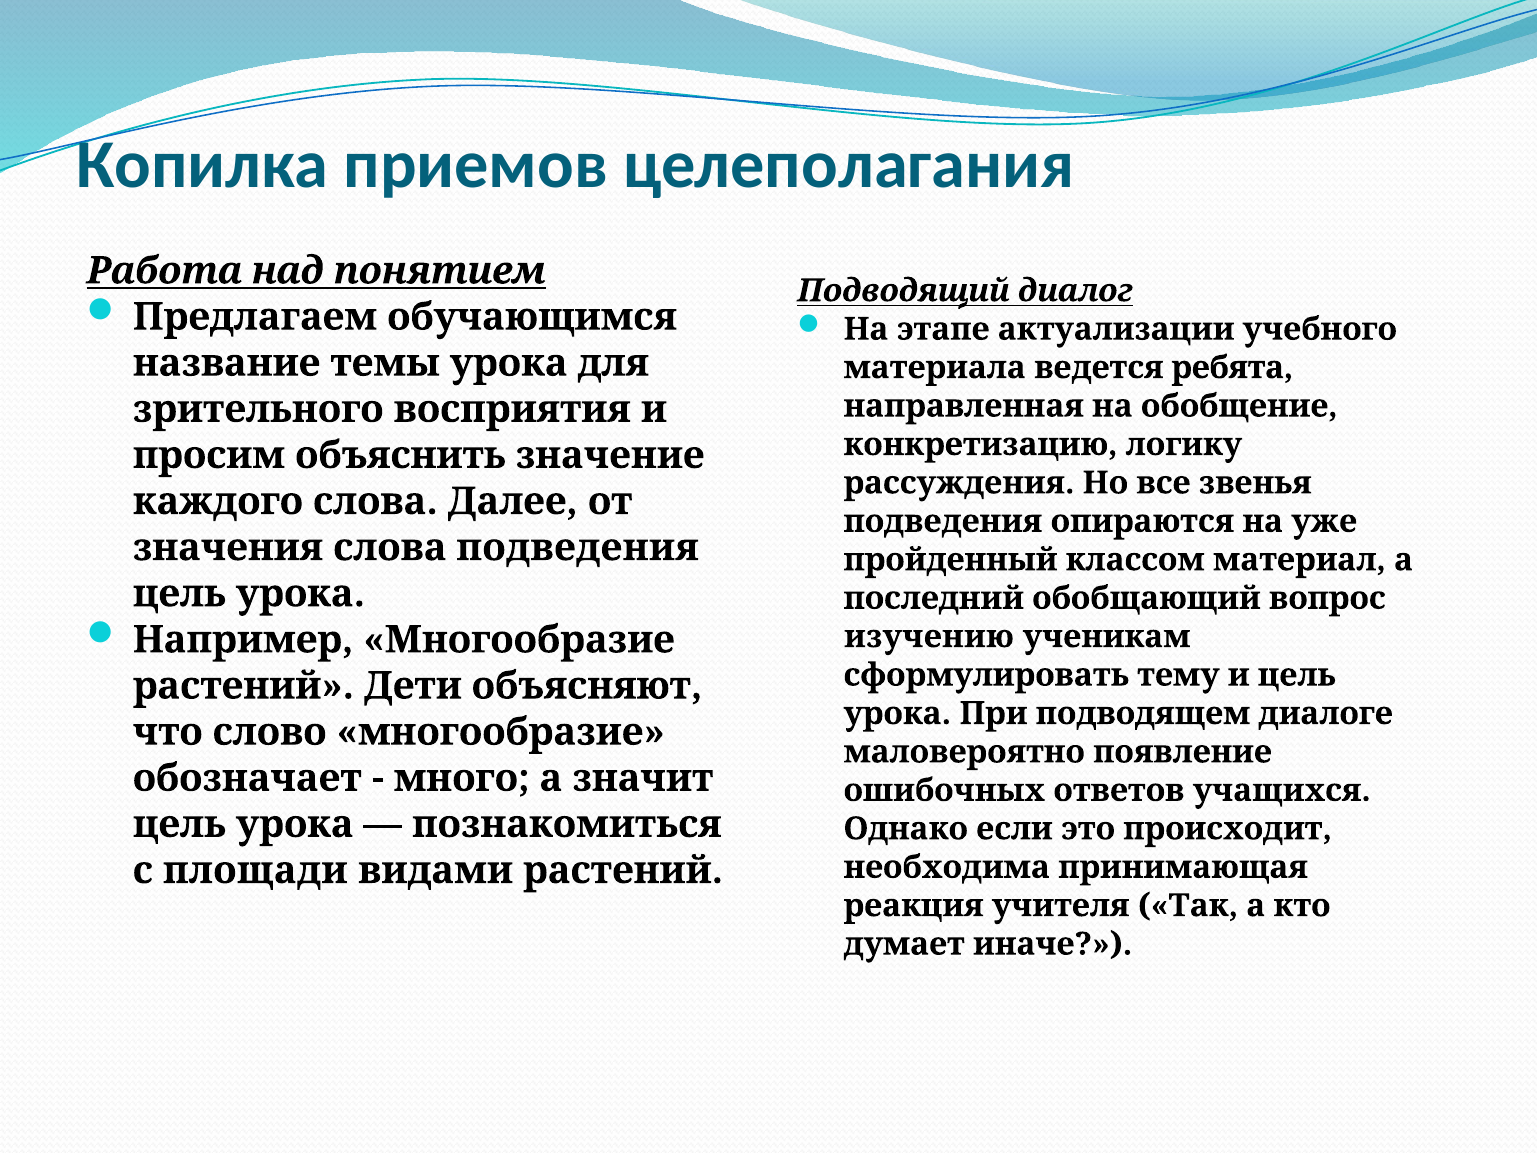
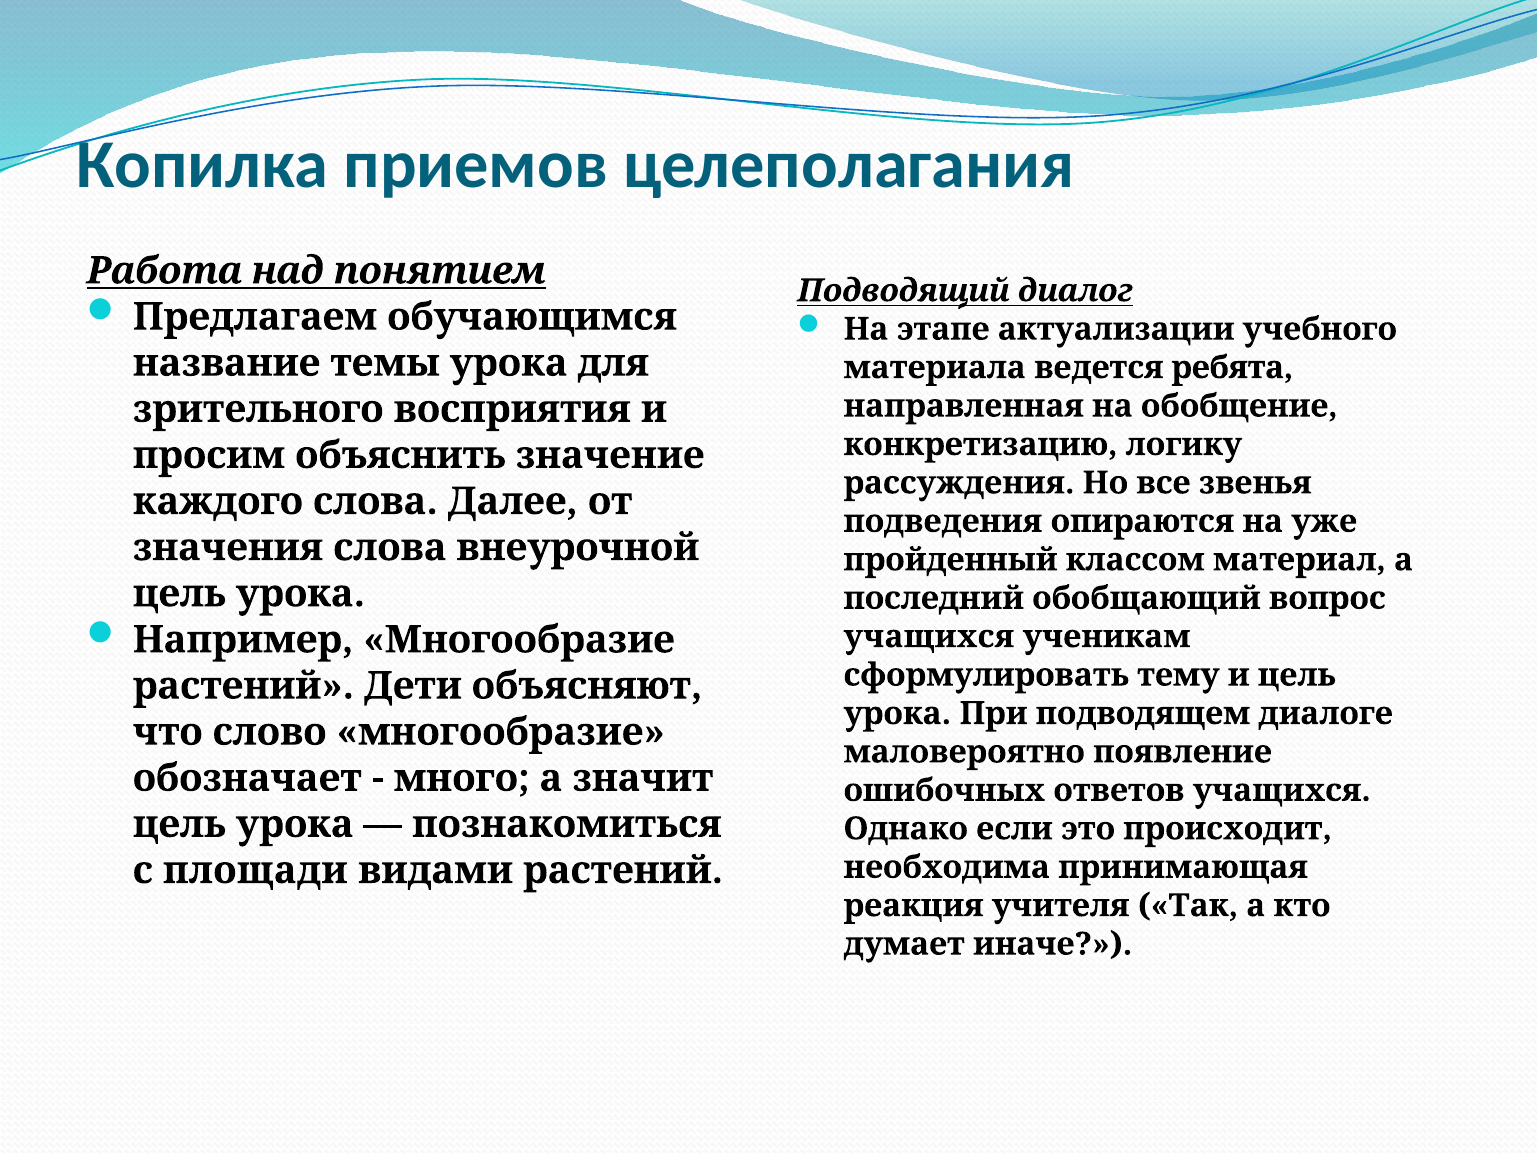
слова подведения: подведения -> внеурочной
изучению at (929, 636): изучению -> учащихся
